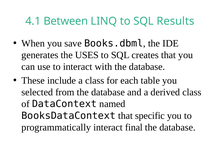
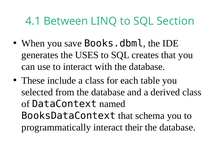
Results: Results -> Section
specific: specific -> schema
final: final -> their
